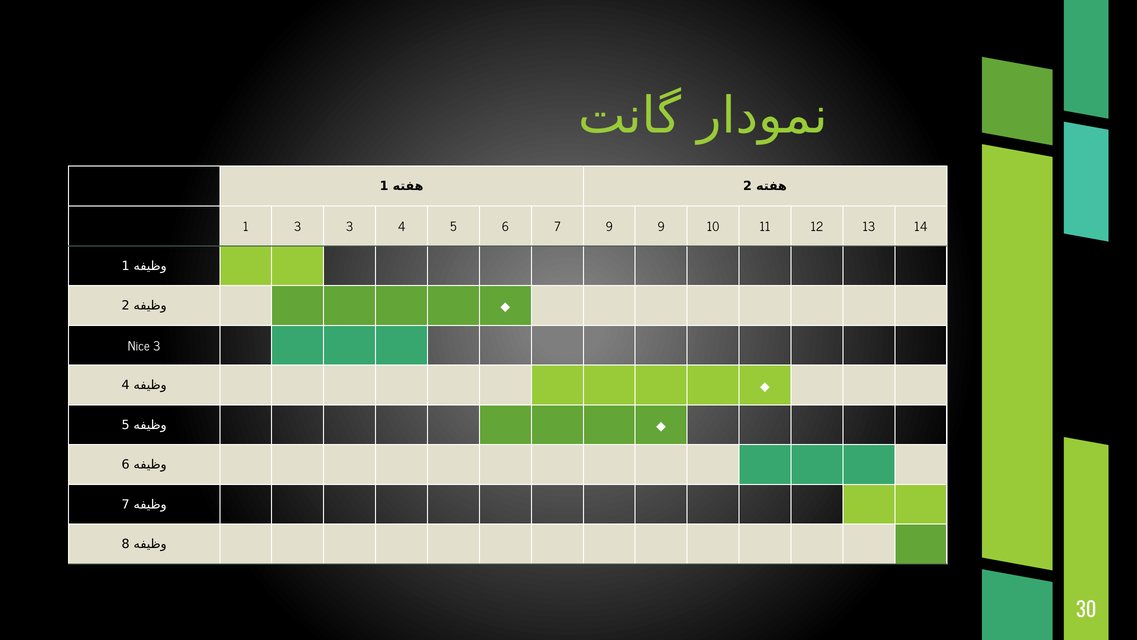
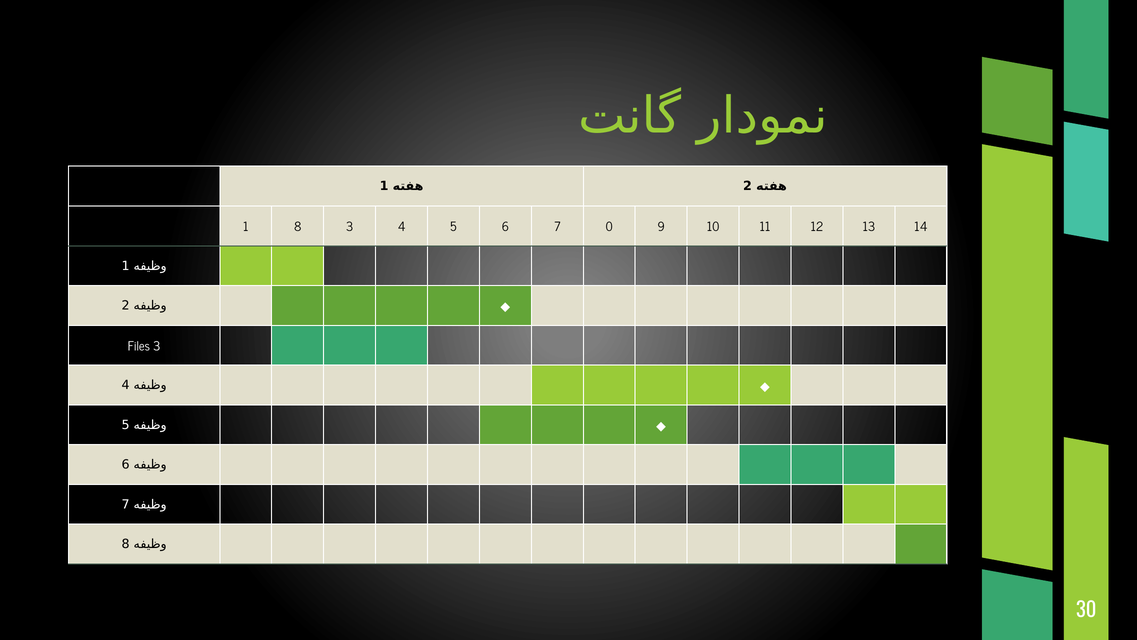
1 3: 3 -> 8
7 9: 9 -> 0
Nice: Nice -> Files
